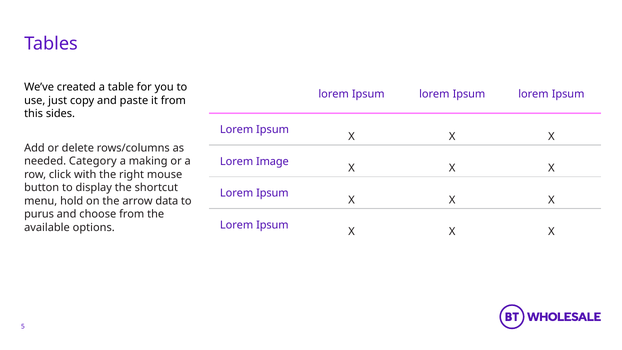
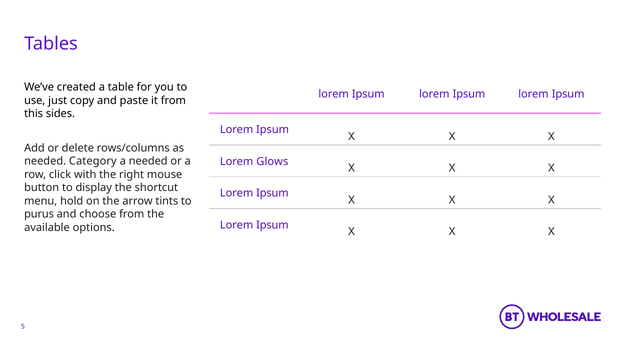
a making: making -> needed
Image: Image -> Glows
data: data -> tints
